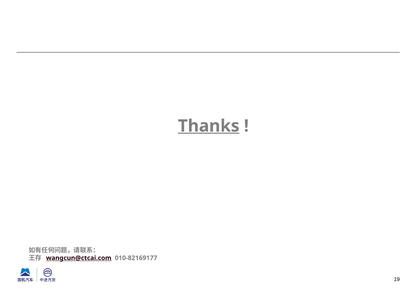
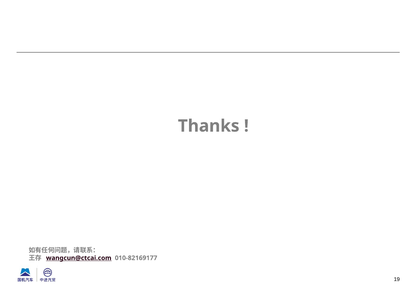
Thanks underline: present -> none
